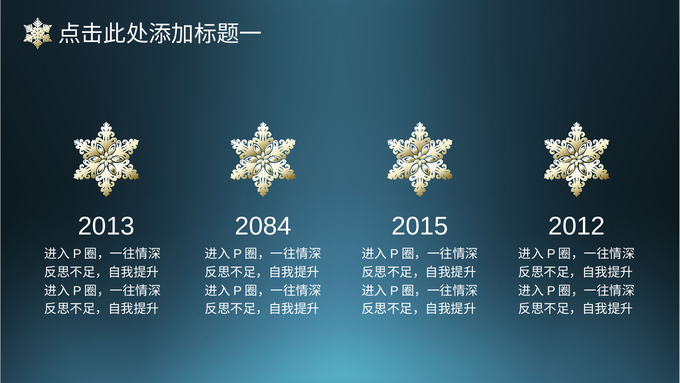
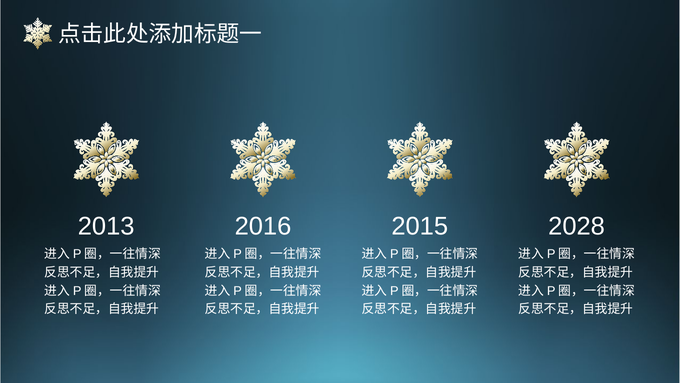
2084: 2084 -> 2016
2012: 2012 -> 2028
